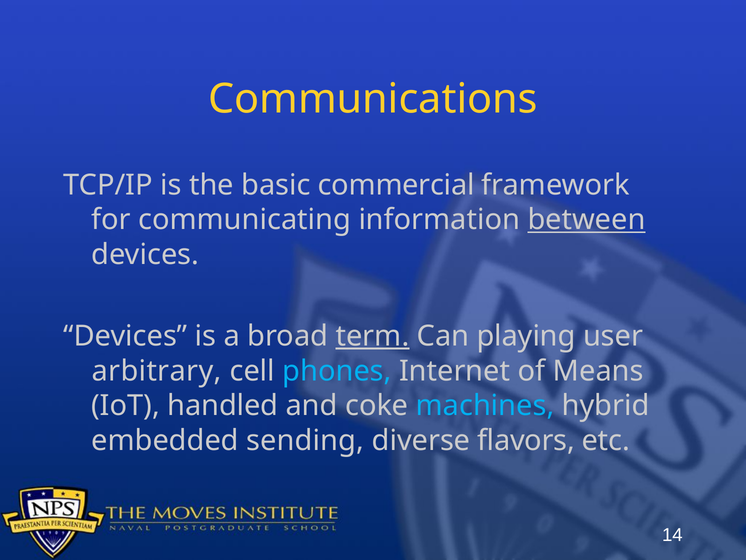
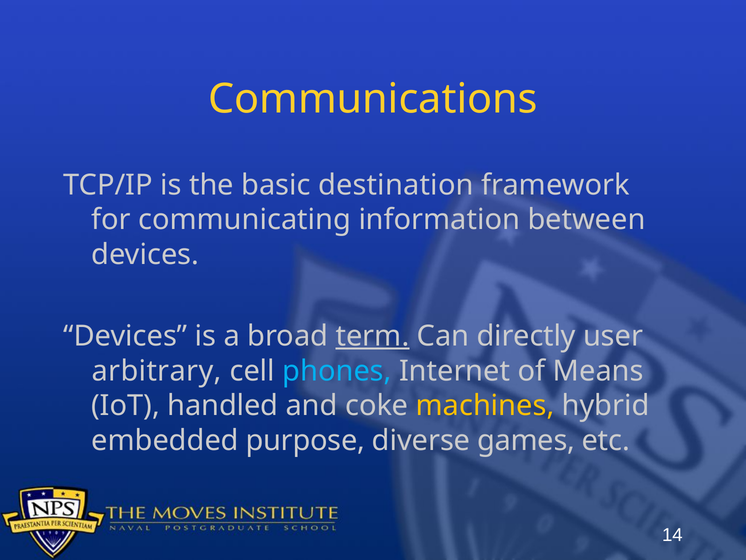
commercial: commercial -> destination
between underline: present -> none
playing: playing -> directly
machines colour: light blue -> yellow
sending: sending -> purpose
flavors: flavors -> games
